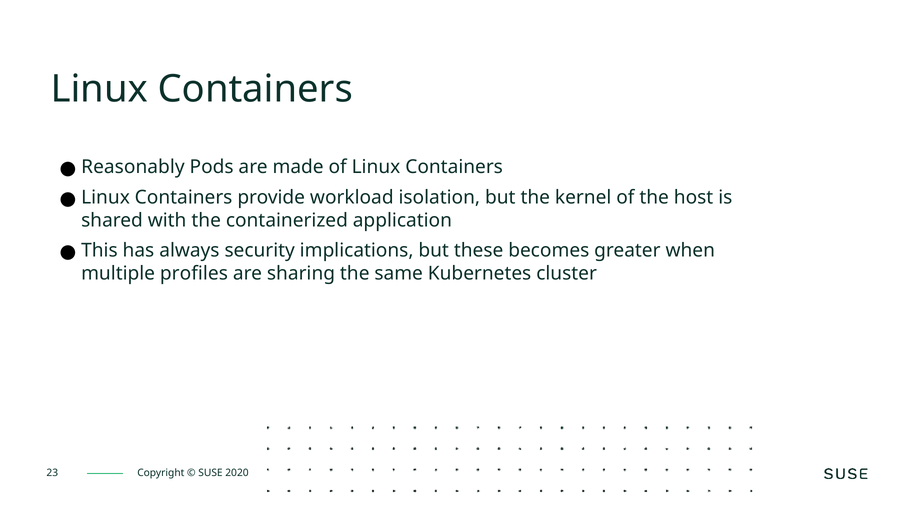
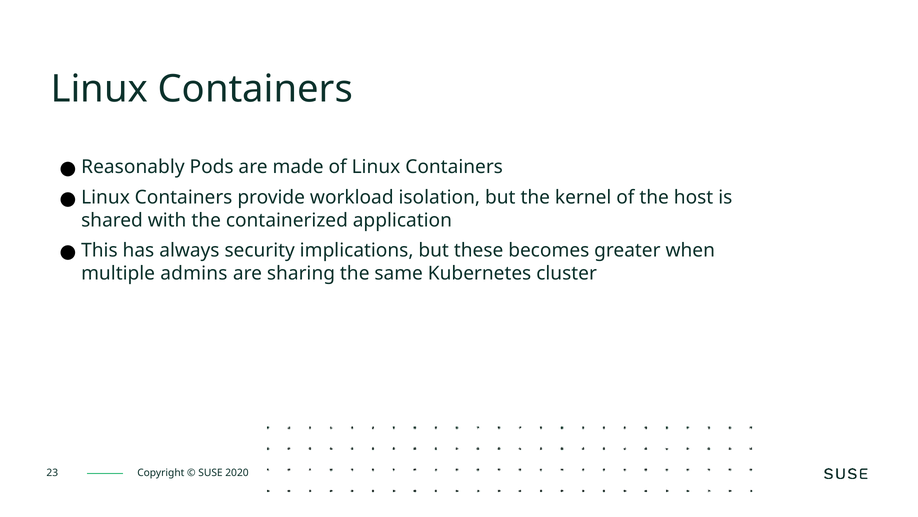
profiles: profiles -> admins
